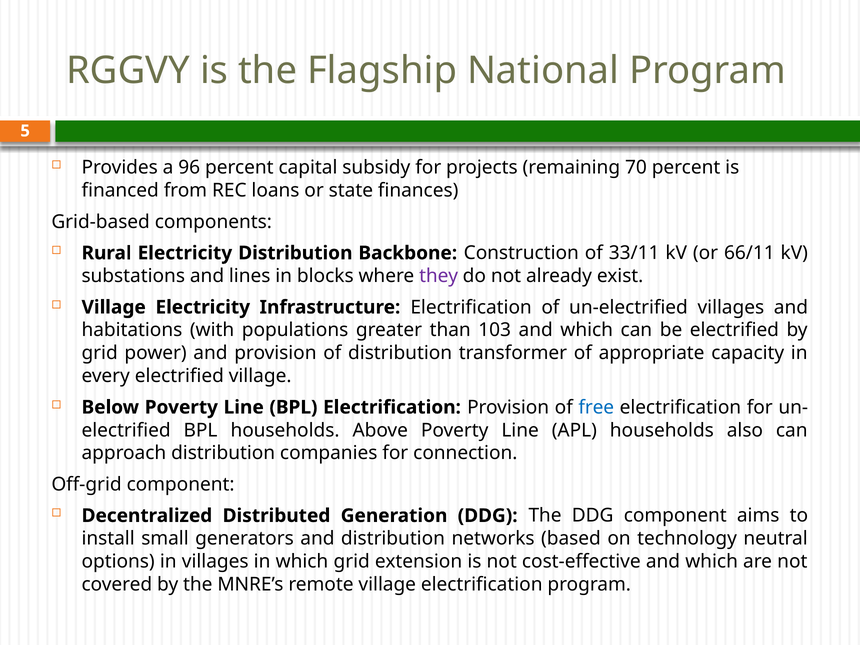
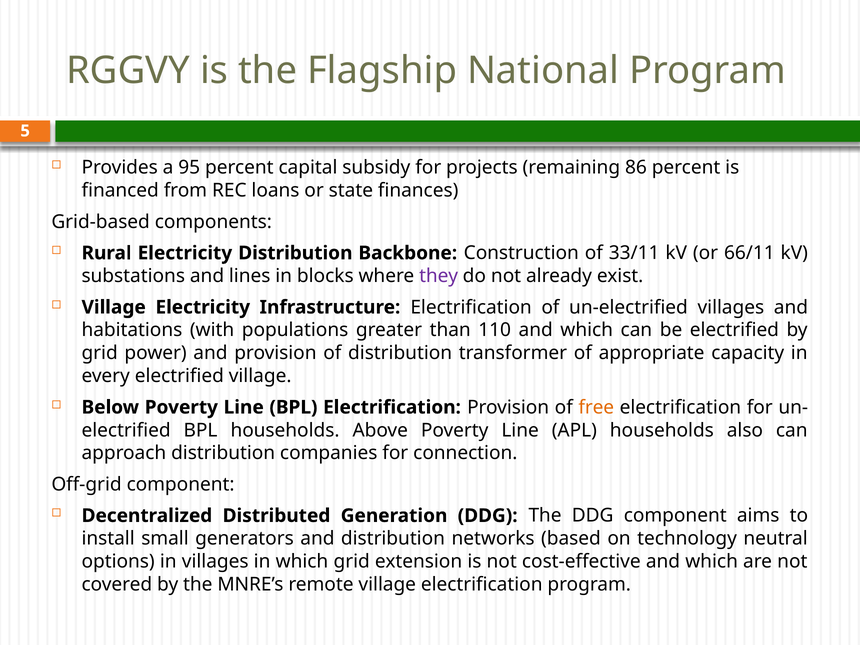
96: 96 -> 95
70: 70 -> 86
103: 103 -> 110
free colour: blue -> orange
